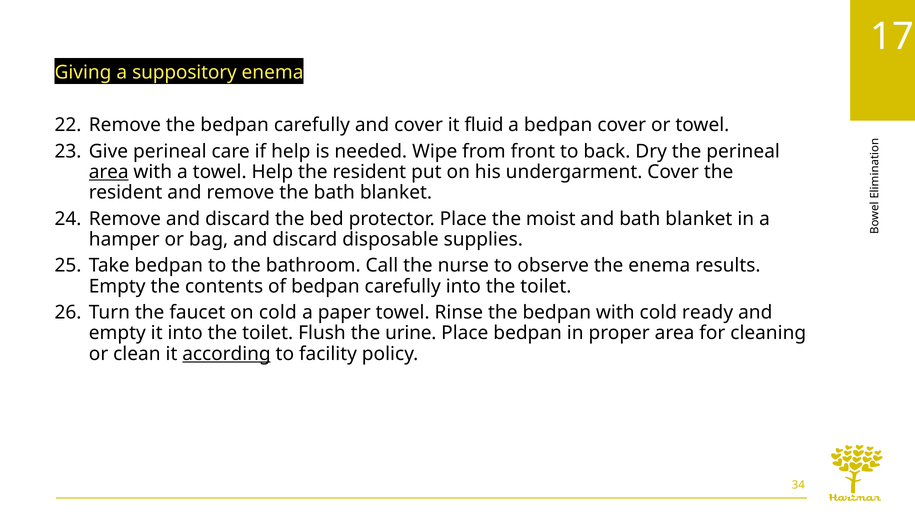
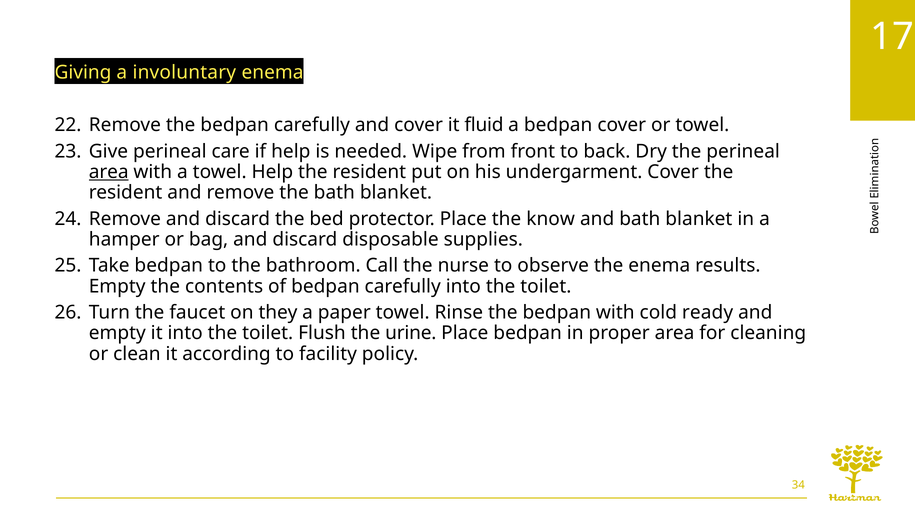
suppository: suppository -> involuntary
moist: moist -> know
on cold: cold -> they
according underline: present -> none
